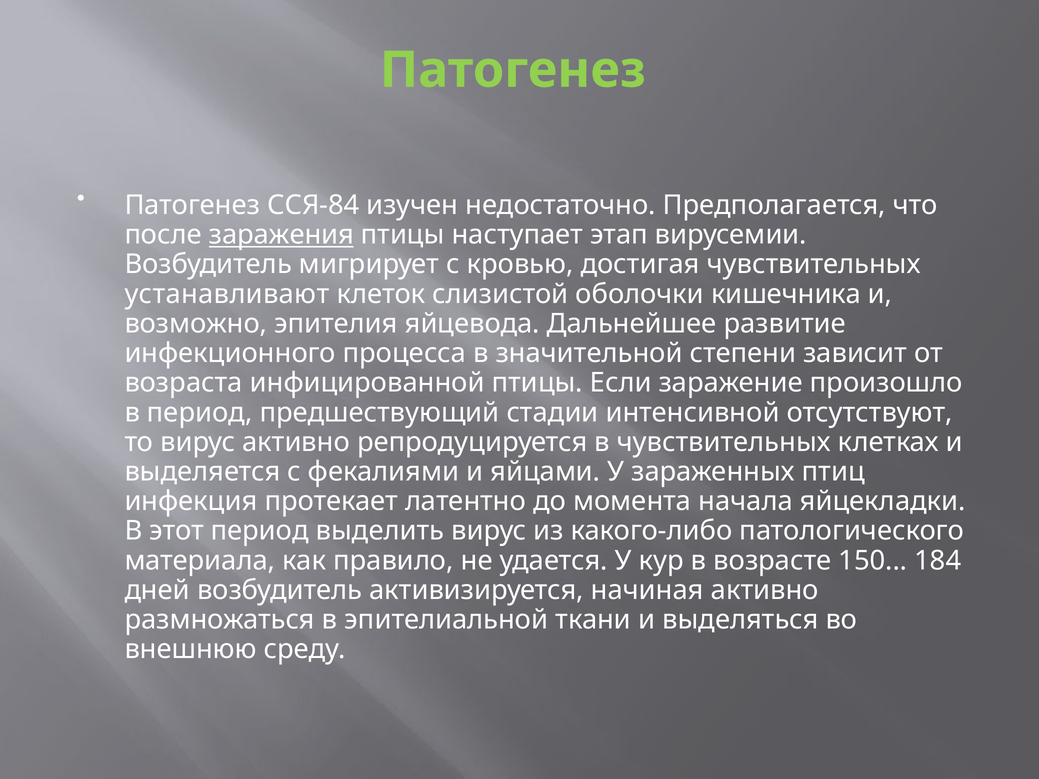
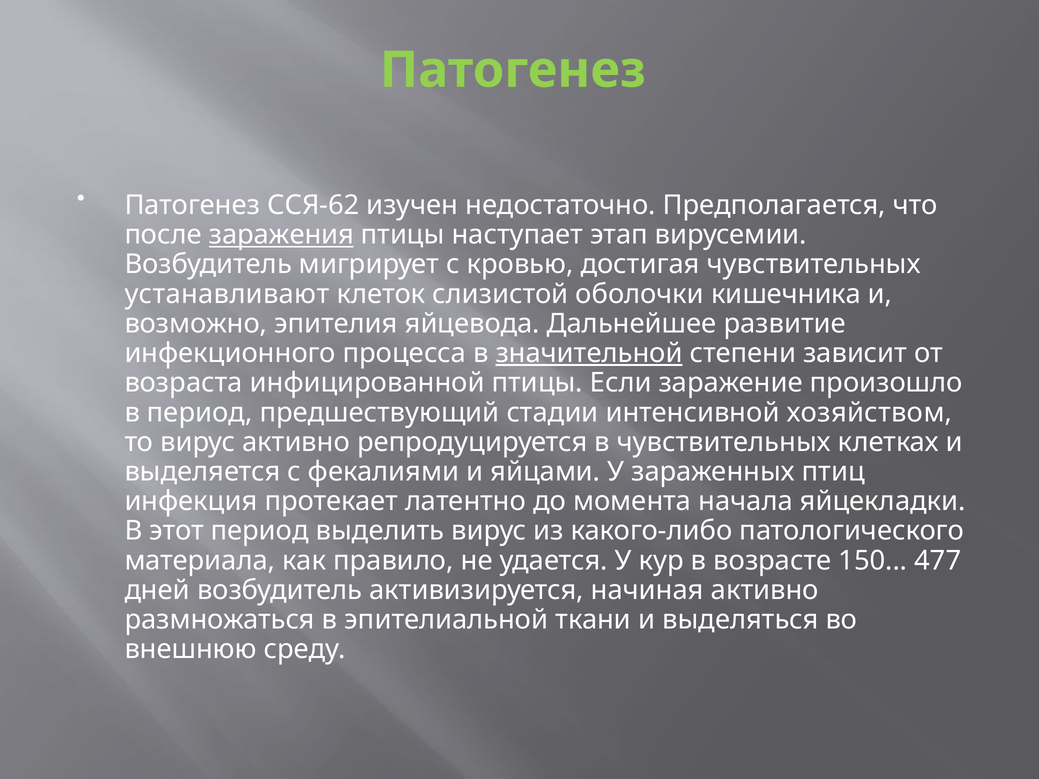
ССЯ-84: ССЯ-84 -> ССЯ-62
значительной underline: none -> present
отсутствуют: отсутствуют -> хозяйством
184: 184 -> 477
